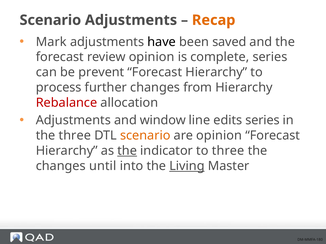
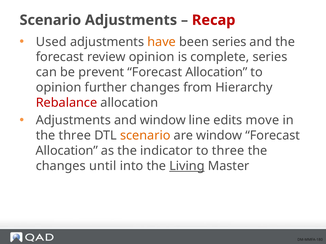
Recap colour: orange -> red
Mark: Mark -> Used
have colour: black -> orange
been saved: saved -> series
Hierarchy at (216, 72): Hierarchy -> Allocation
process at (59, 88): process -> opinion
edits series: series -> move
are opinion: opinion -> window
Hierarchy at (67, 151): Hierarchy -> Allocation
the at (127, 151) underline: present -> none
